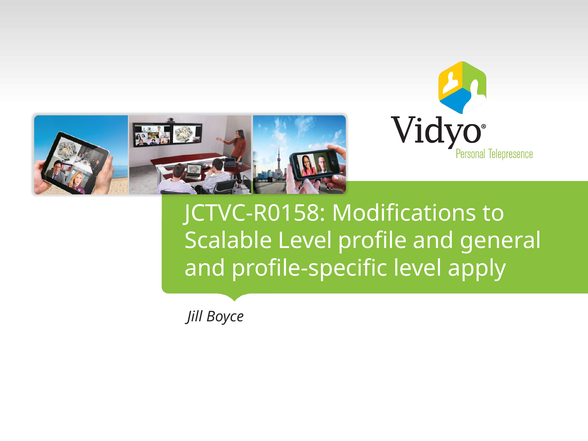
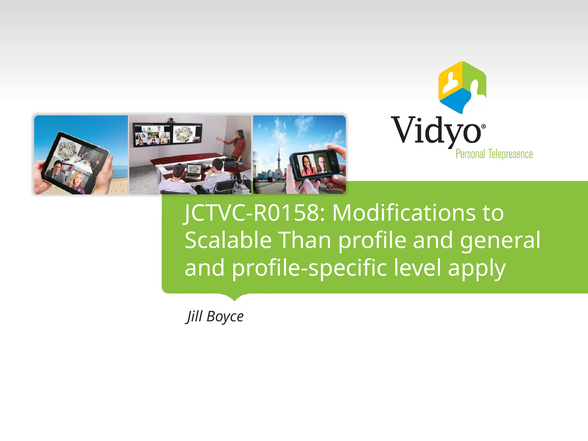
Scalable Level: Level -> Than
